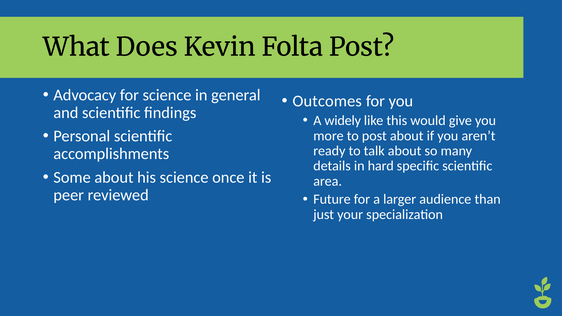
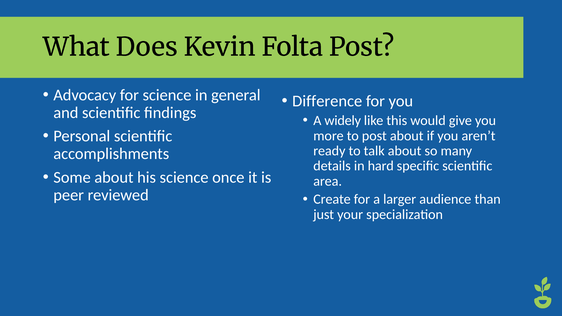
Outcomes: Outcomes -> Difference
Future: Future -> Create
